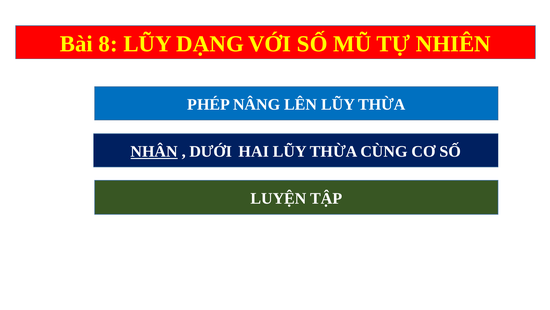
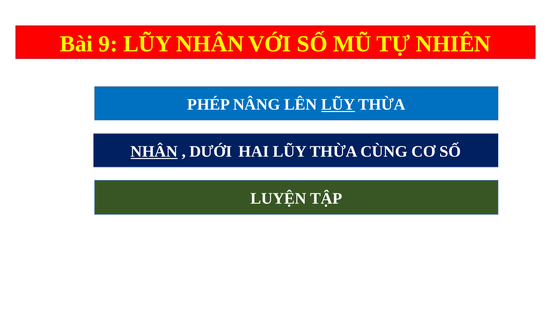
8: 8 -> 9
LŨY DẠNG: DẠNG -> NHÂN
LŨY at (338, 104) underline: none -> present
